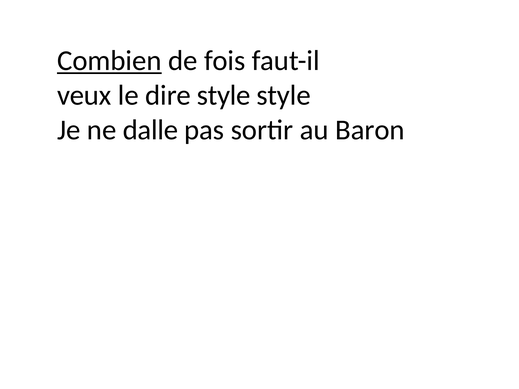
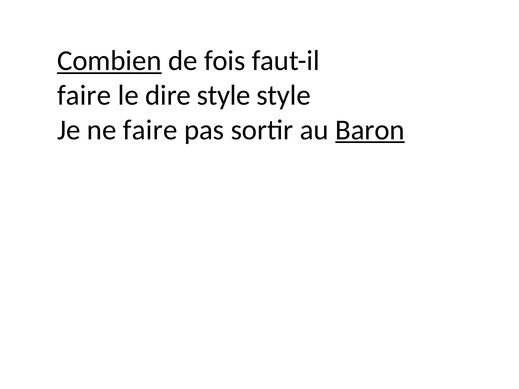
veux at (84, 95): veux -> faire
ne dalle: dalle -> faire
Baron underline: none -> present
